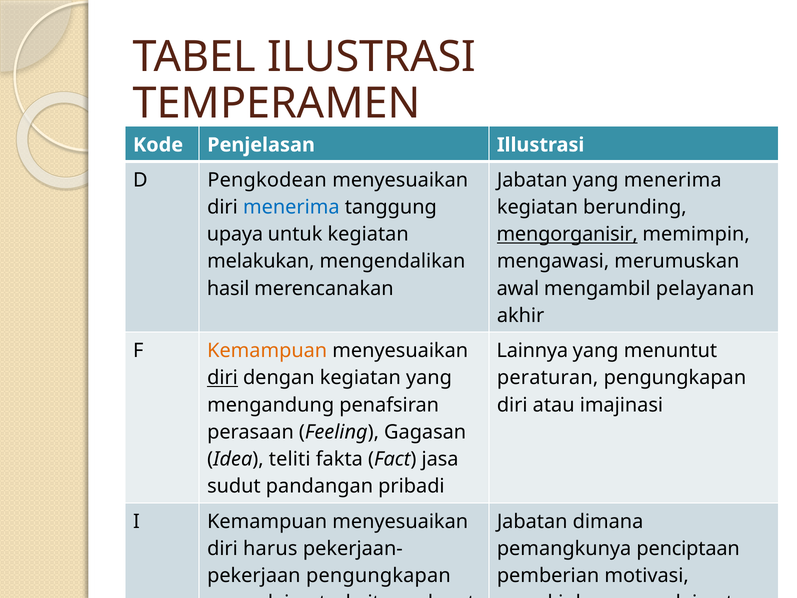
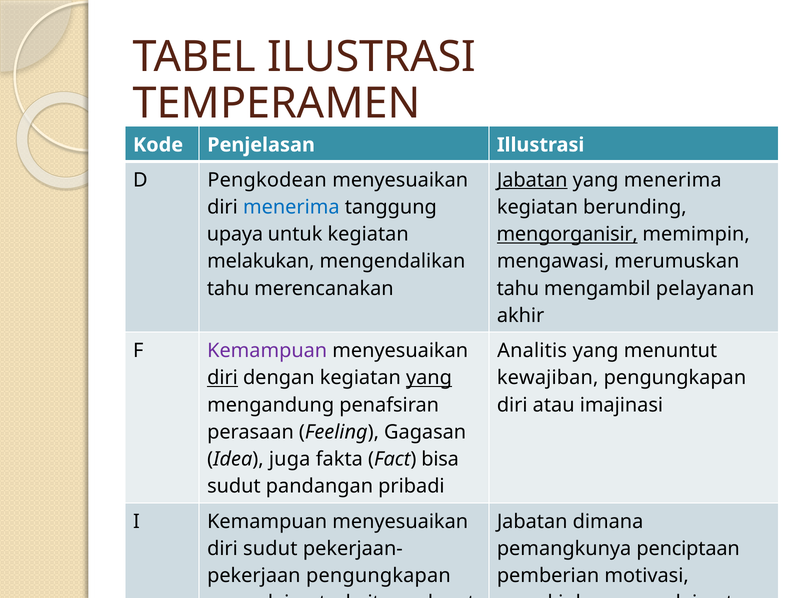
Jabatan at (532, 180) underline: none -> present
hasil at (228, 288): hasil -> tahu
awal at (518, 288): awal -> tahu
Kemampuan at (267, 351) colour: orange -> purple
Lainnya: Lainnya -> Analitis
yang at (429, 378) underline: none -> present
peraturan: peraturan -> kewajiban
teliti: teliti -> juga
jasa: jasa -> bisa
diri harus: harus -> sudut
